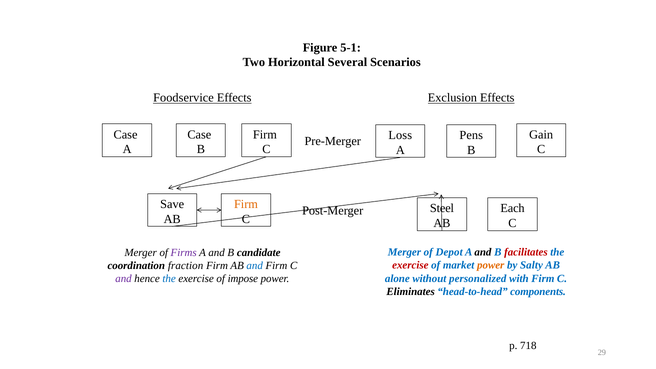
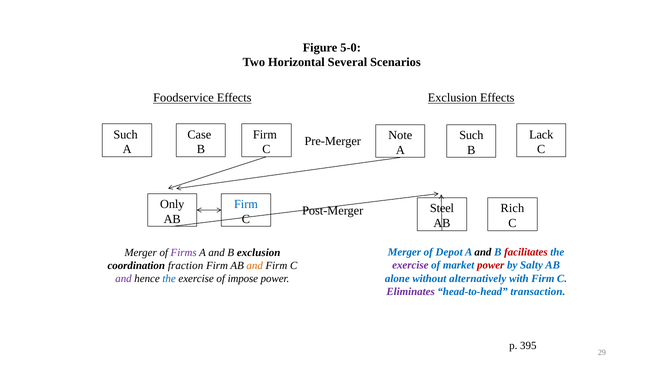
5-1: 5-1 -> 5-0
Case at (126, 135): Case -> Such
Gain: Gain -> Lack
Loss: Loss -> Note
Pens at (471, 135): Pens -> Such
Save: Save -> Only
Firm at (246, 204) colour: orange -> blue
Each: Each -> Rich
B candidate: candidate -> exclusion
exercise at (410, 265) colour: red -> purple
power at (491, 265) colour: orange -> red
and at (255, 266) colour: blue -> orange
personalized: personalized -> alternatively
Eliminates colour: black -> purple
components: components -> transaction
718: 718 -> 395
